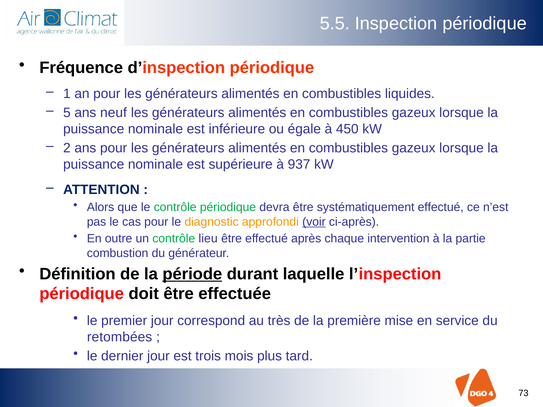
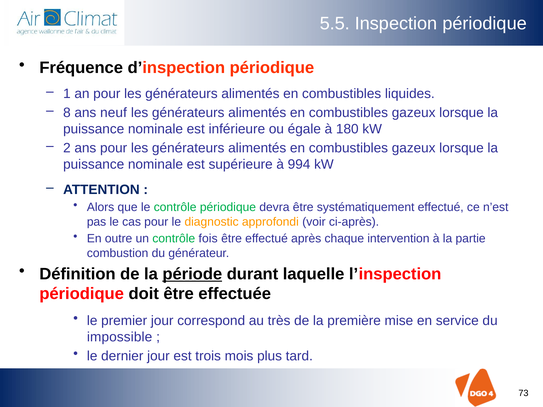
5: 5 -> 8
450: 450 -> 180
937: 937 -> 994
voir underline: present -> none
lieu: lieu -> fois
retombées: retombées -> impossible
